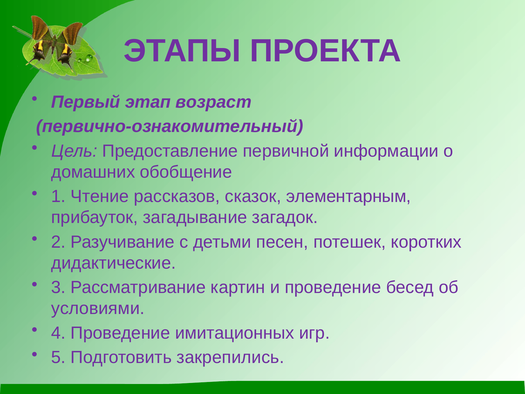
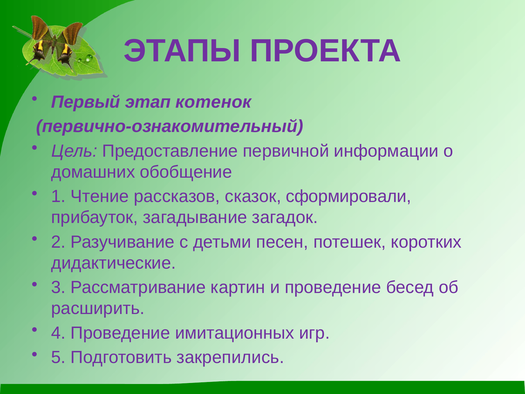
возраст: возраст -> котенок
элементарным: элементарным -> сформировали
условиями: условиями -> расширить
